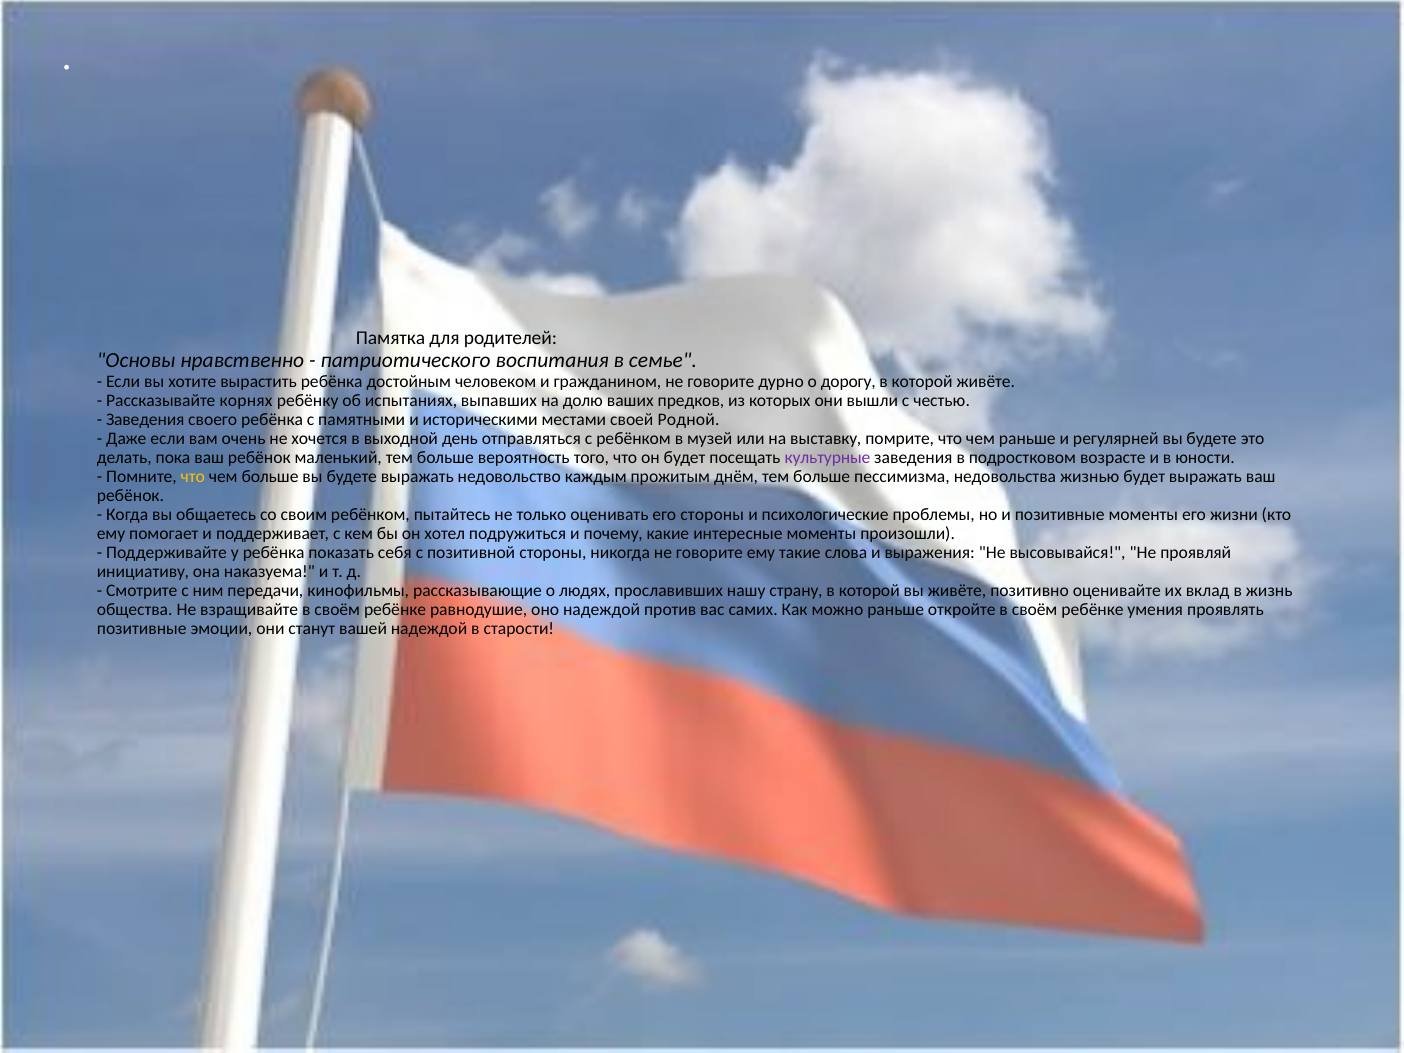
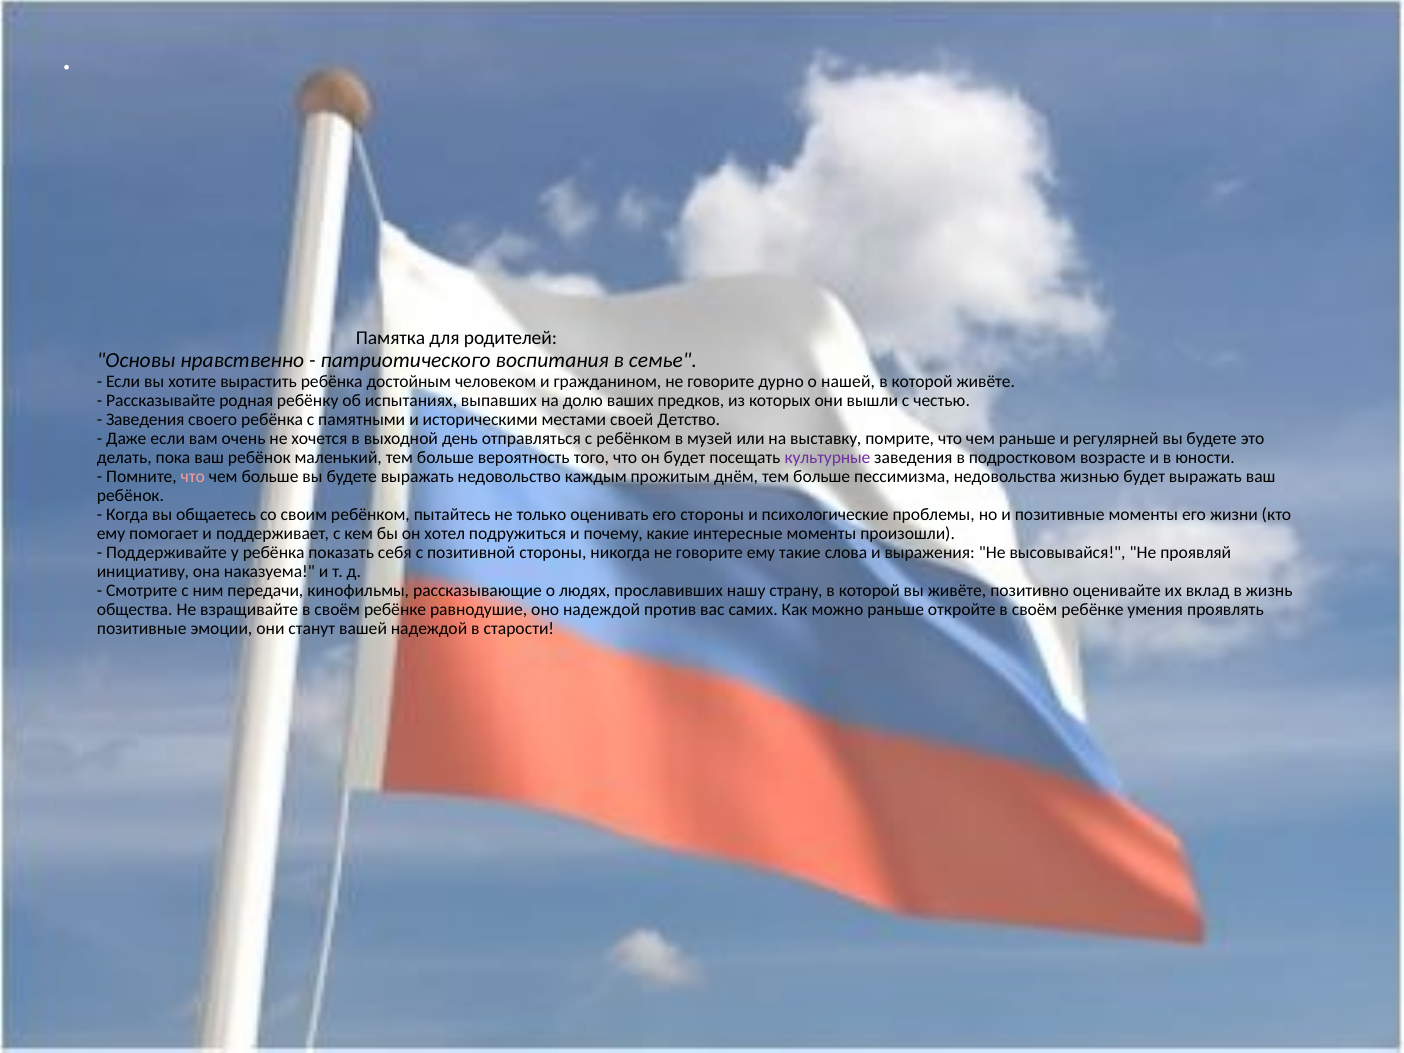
дорогу: дорогу -> нашей
корнях: корнях -> родная
Родной: Родной -> Детство
что at (193, 476) colour: yellow -> pink
